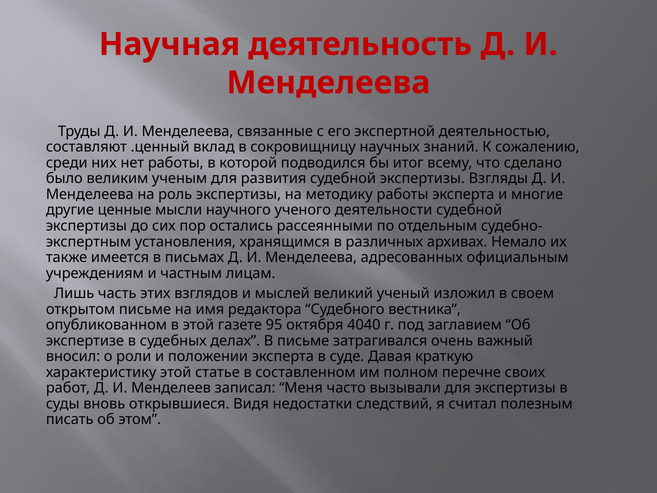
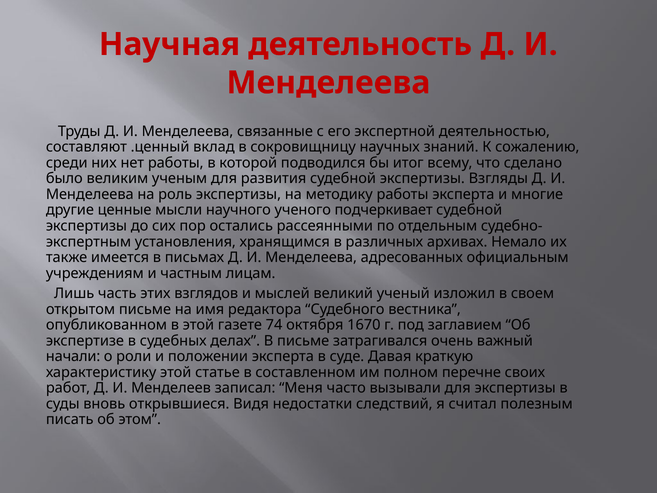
деятельности: деятельности -> подчеркивает
95: 95 -> 74
4040: 4040 -> 1670
вносил: вносил -> начали
